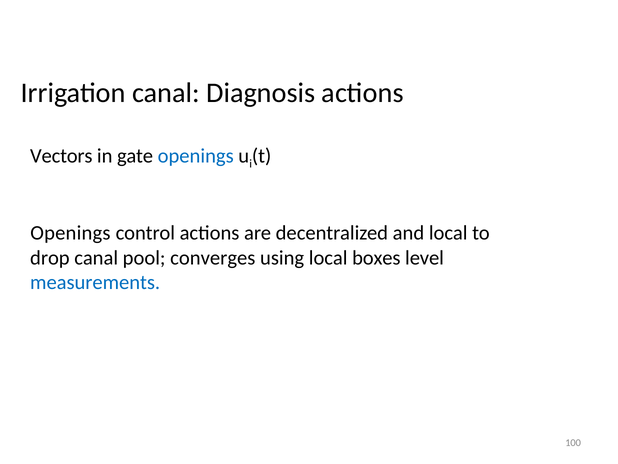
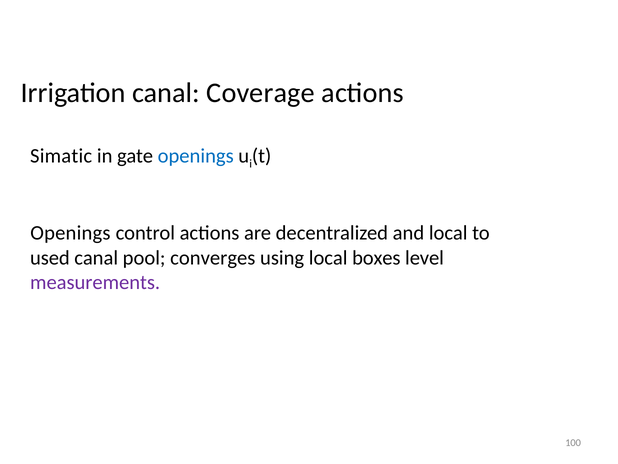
Diagnosis: Diagnosis -> Coverage
Vectors: Vectors -> Simatic
drop: drop -> used
measurements colour: blue -> purple
